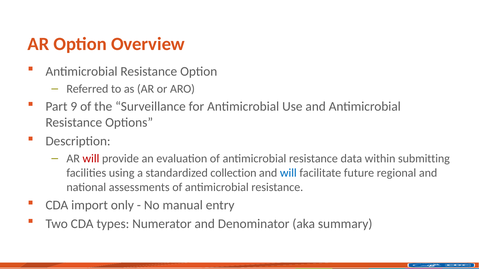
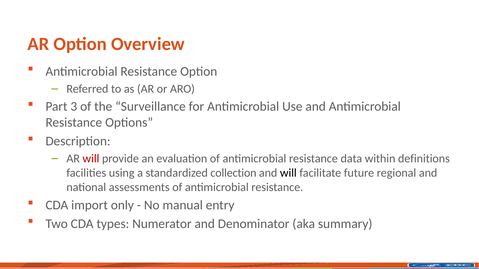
9: 9 -> 3
submitting: submitting -> definitions
will at (288, 173) colour: blue -> black
